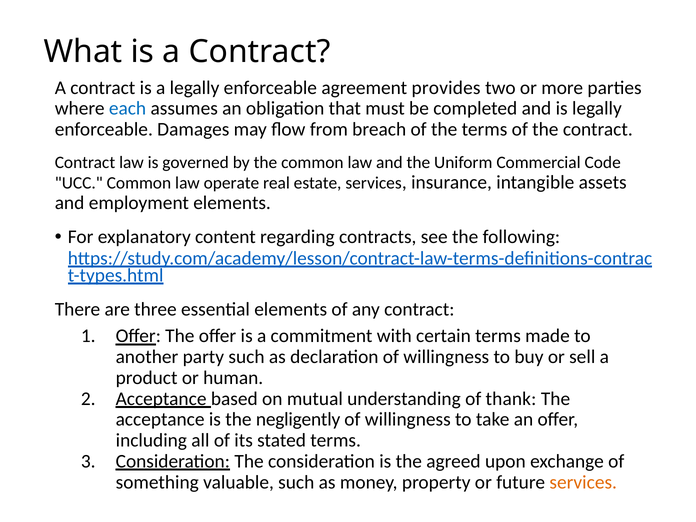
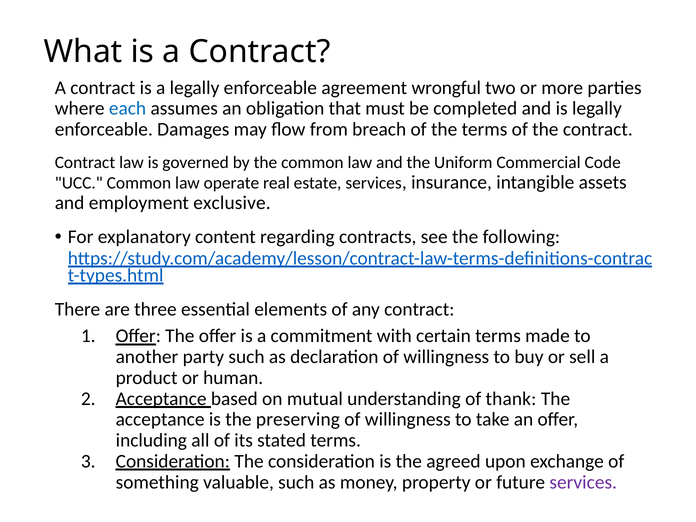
provides: provides -> wrongful
employment elements: elements -> exclusive
negligently: negligently -> preserving
services at (583, 482) colour: orange -> purple
